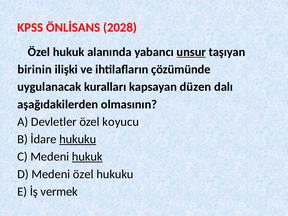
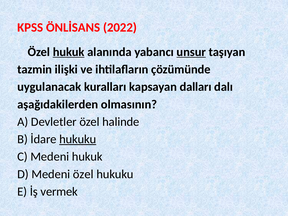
2028: 2028 -> 2022
hukuk at (69, 52) underline: none -> present
birinin: birinin -> tazmin
düzen: düzen -> dalları
koyucu: koyucu -> halinde
hukuk at (87, 157) underline: present -> none
